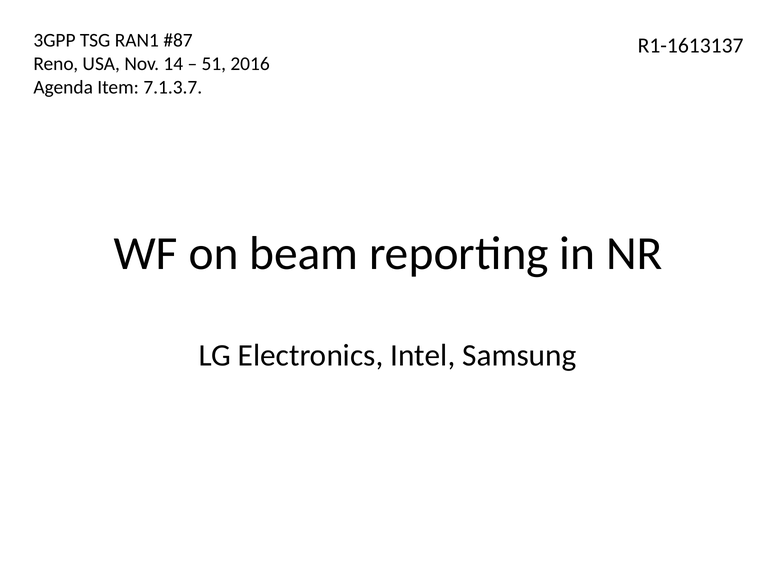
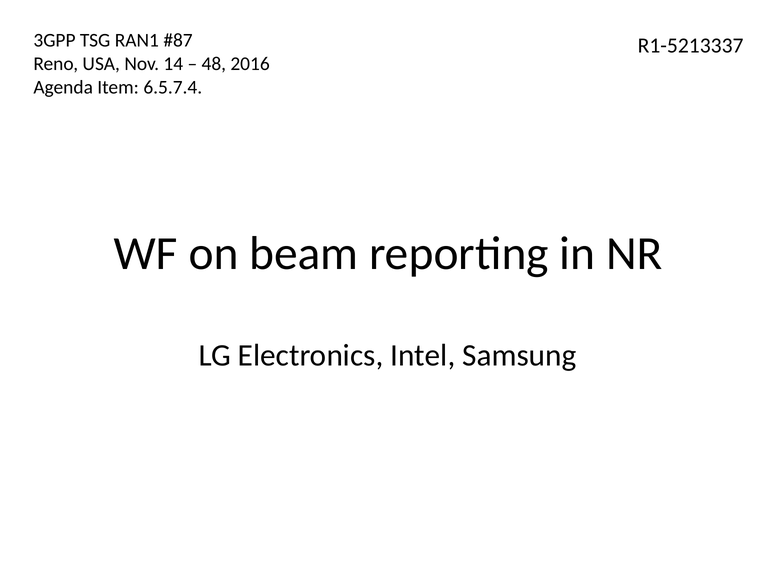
R1-1613137: R1-1613137 -> R1-5213337
51: 51 -> 48
7.1.3.7: 7.1.3.7 -> 6.5.7.4
